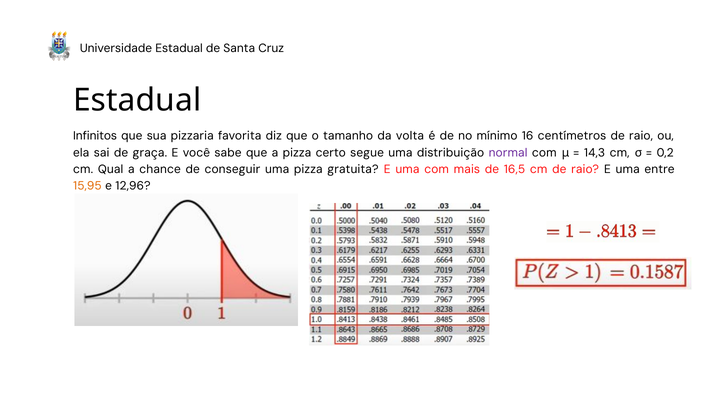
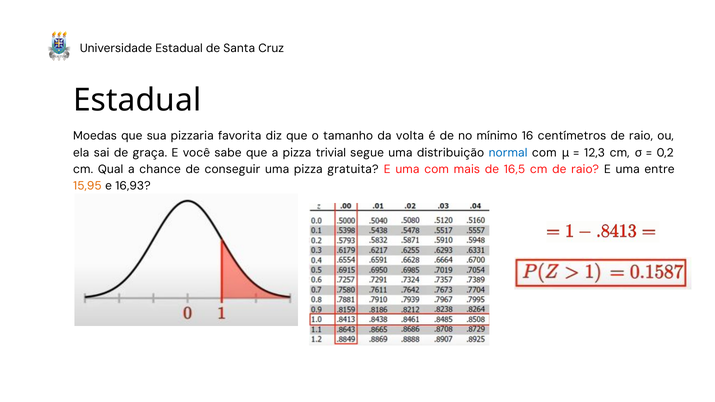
Infinitos: Infinitos -> Moedas
certo: certo -> trivial
normal colour: purple -> blue
14,3: 14,3 -> 12,3
12,96: 12,96 -> 16,93
